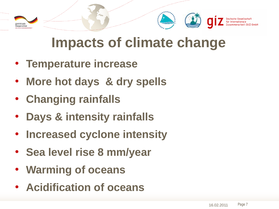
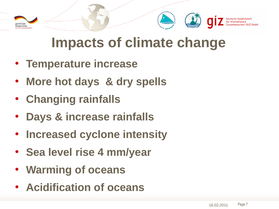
intensity at (88, 117): intensity -> increase
8: 8 -> 4
